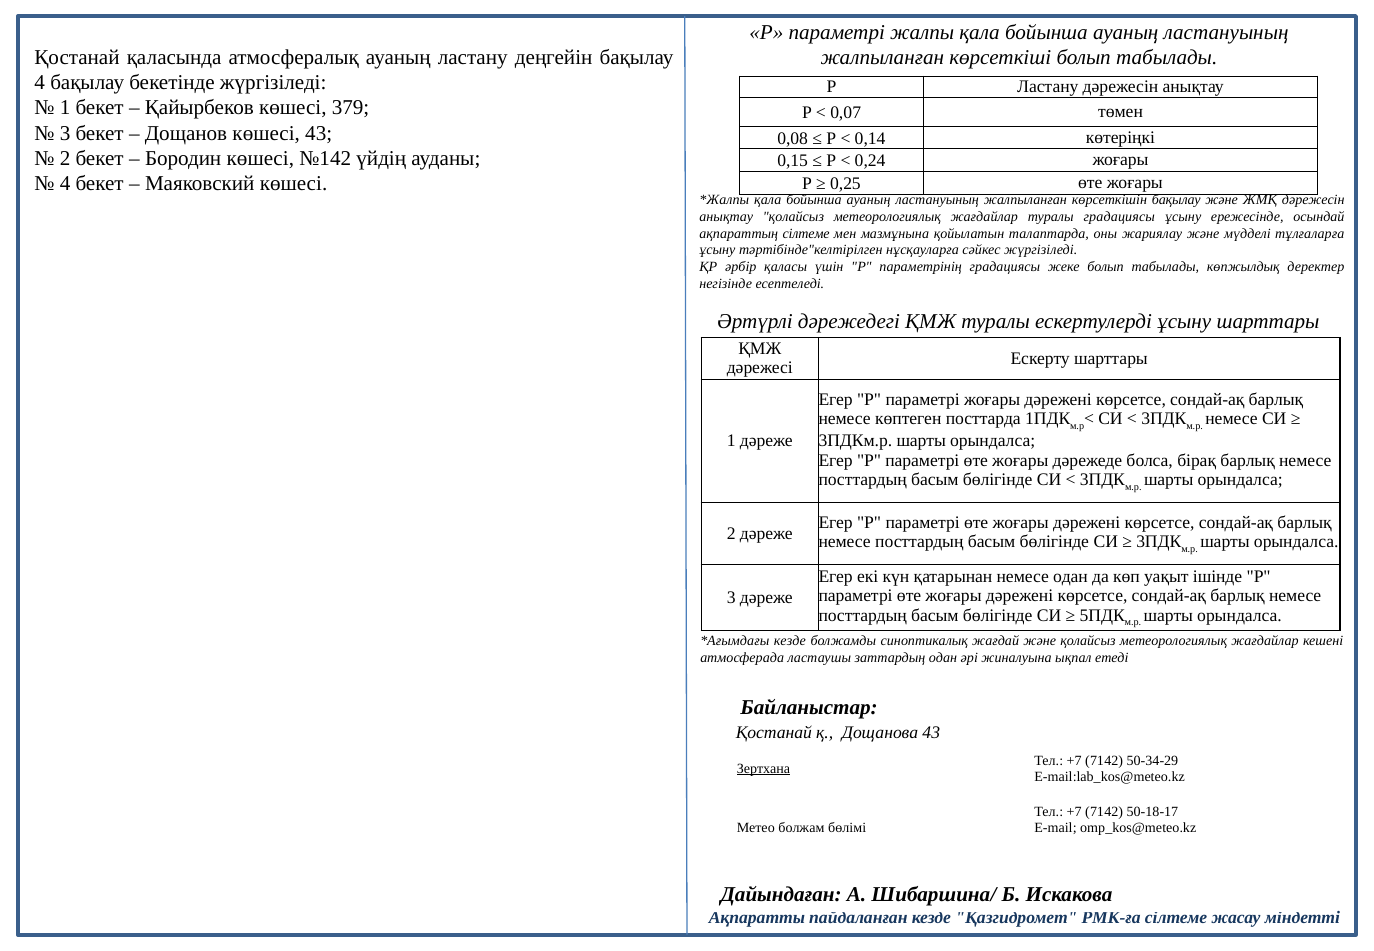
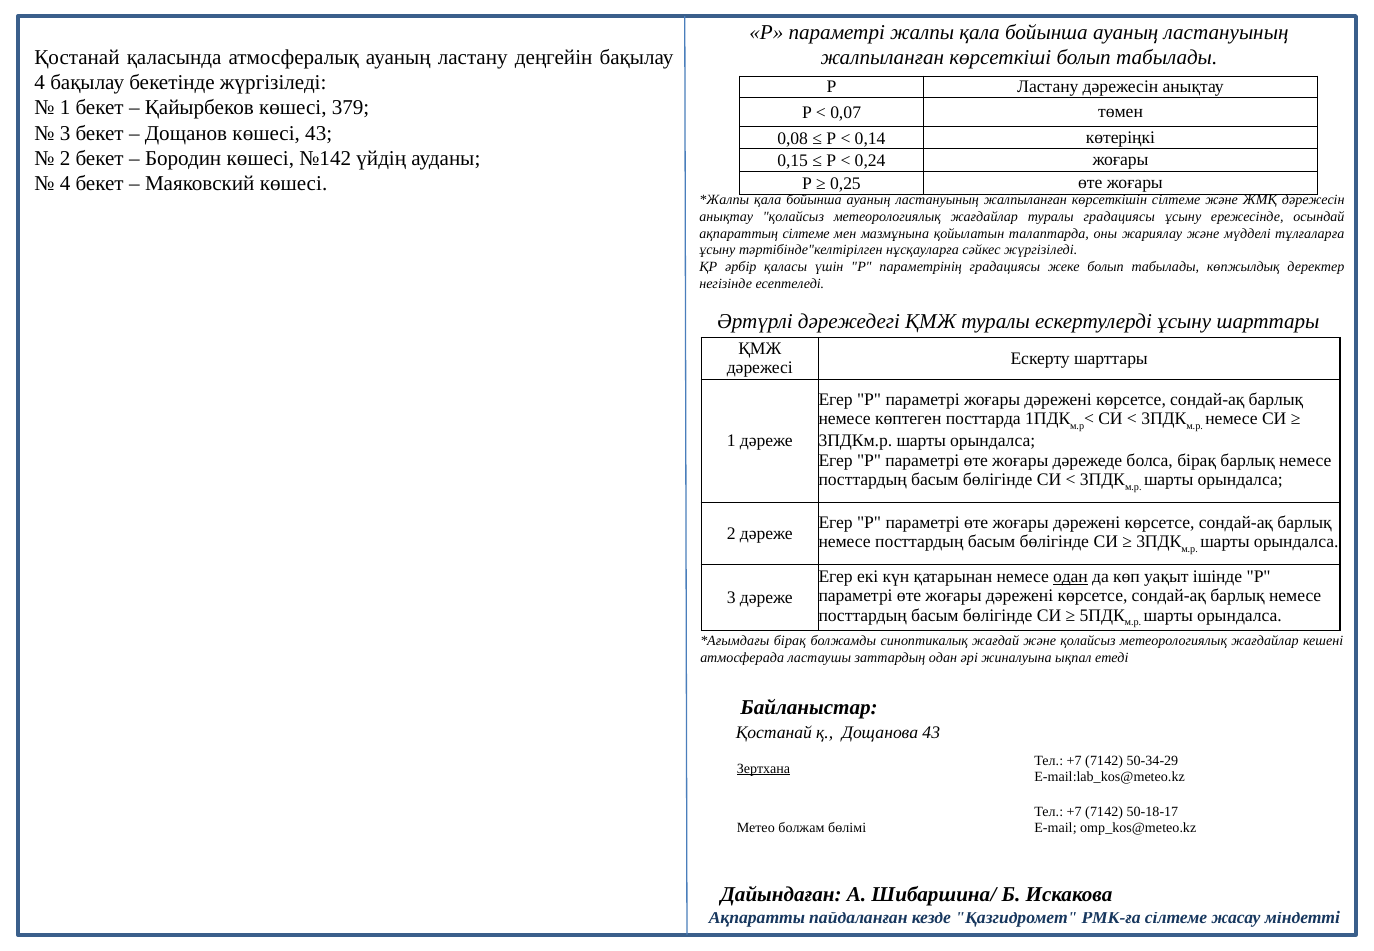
көрсеткішін бақылау: бақылау -> сілтеме
одан at (1071, 577) underline: none -> present
кезде at (790, 641): кезде -> бірақ
